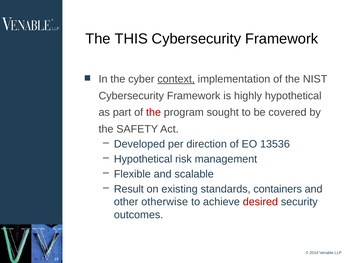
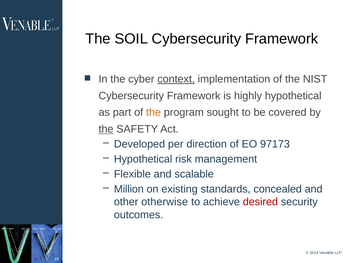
THIS: THIS -> SOIL
the at (154, 113) colour: red -> orange
the at (106, 129) underline: none -> present
13536: 13536 -> 97173
Result: Result -> Million
containers: containers -> concealed
